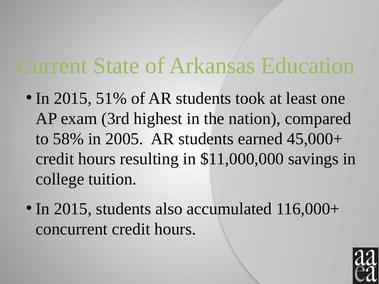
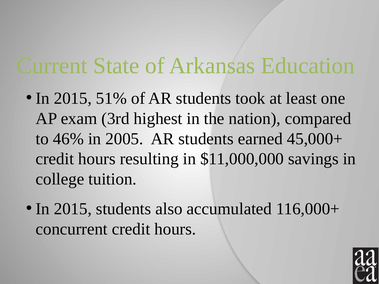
58%: 58% -> 46%
